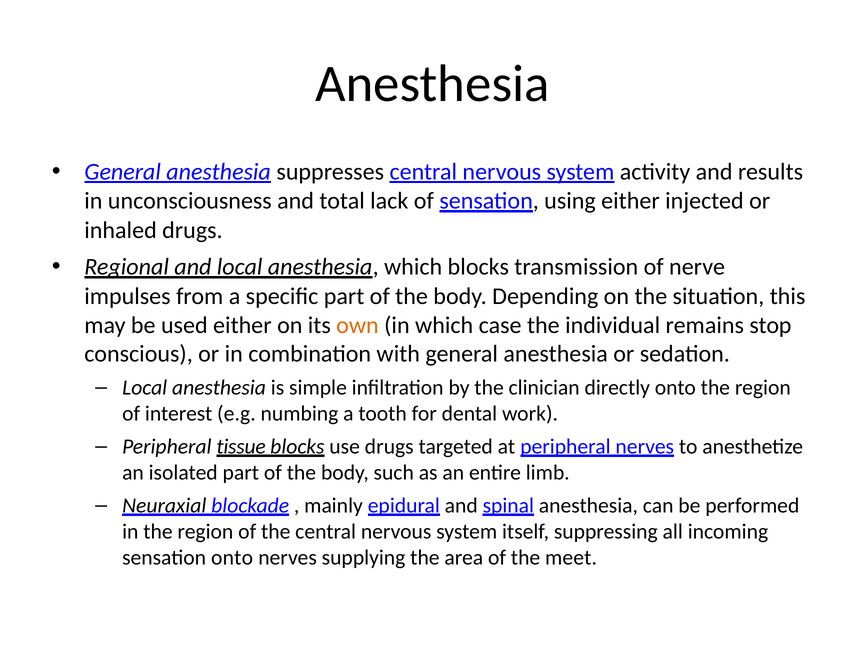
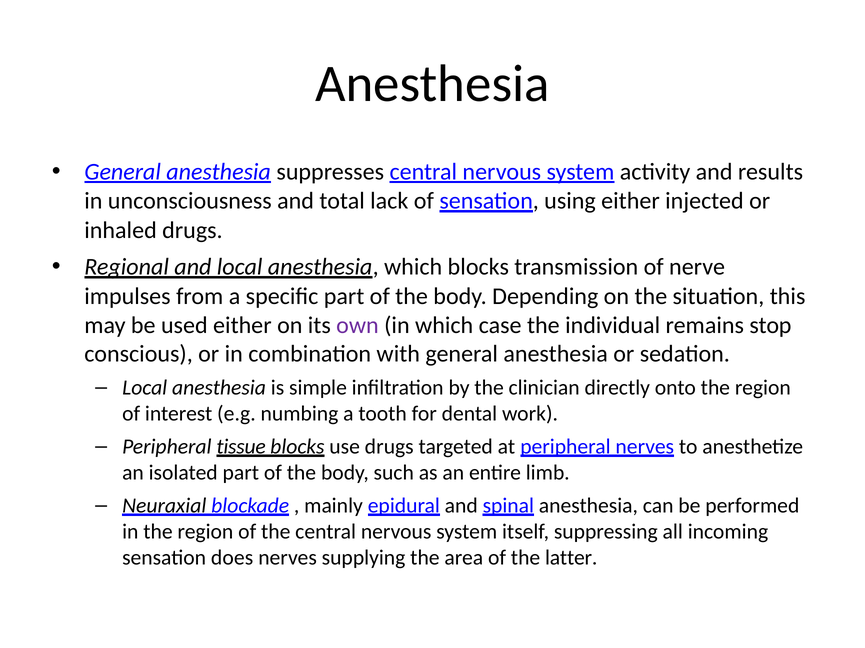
own colour: orange -> purple
sensation onto: onto -> does
meet: meet -> latter
